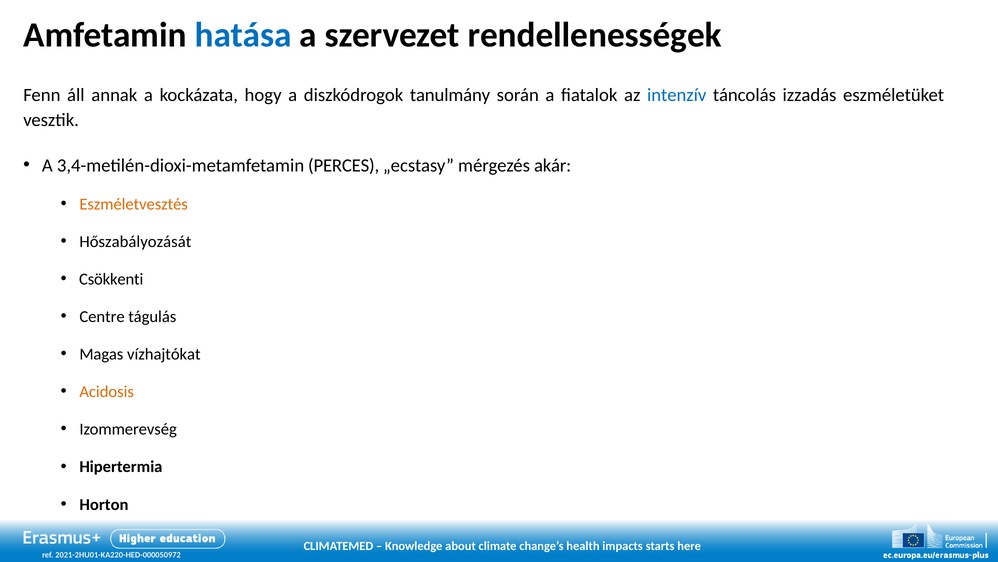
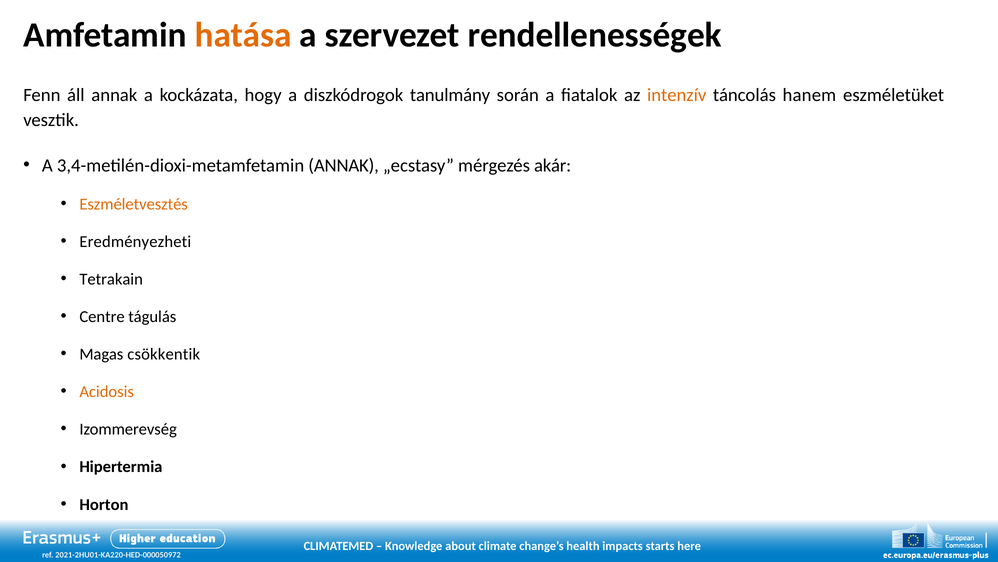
hatása colour: blue -> orange
intenzív colour: blue -> orange
izzadás: izzadás -> hanem
3,4-metilén-dioxi-metamfetamin PERCES: PERCES -> ANNAK
Hőszabályozását: Hőszabályozását -> Eredményezheti
Csökkenti: Csökkenti -> Tetrakain
vízhajtókat: vízhajtókat -> csökkentik
